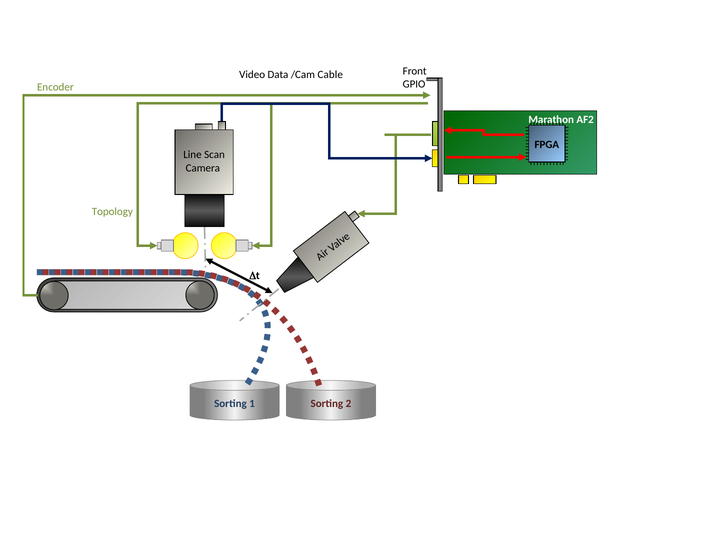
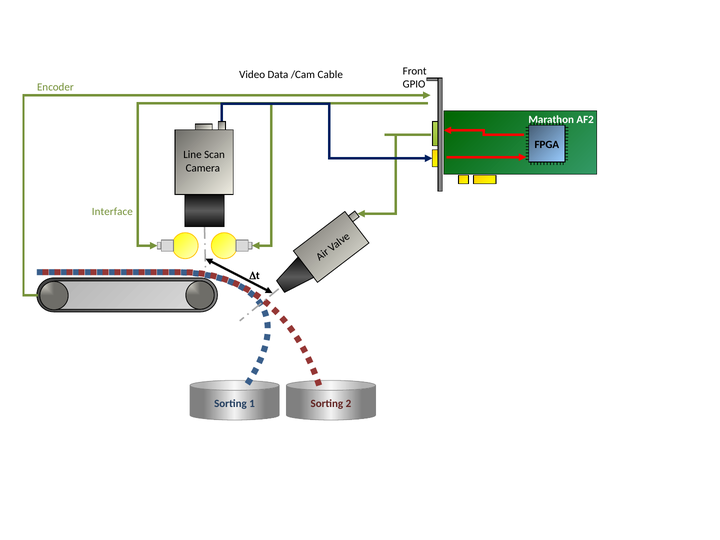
Topology: Topology -> Interface
